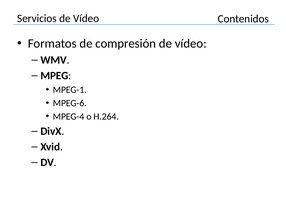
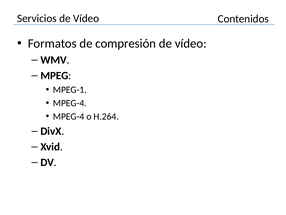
MPEG-6 at (70, 103): MPEG-6 -> MPEG-4
